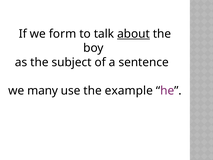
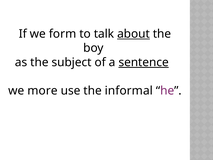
sentence underline: none -> present
many: many -> more
example: example -> informal
